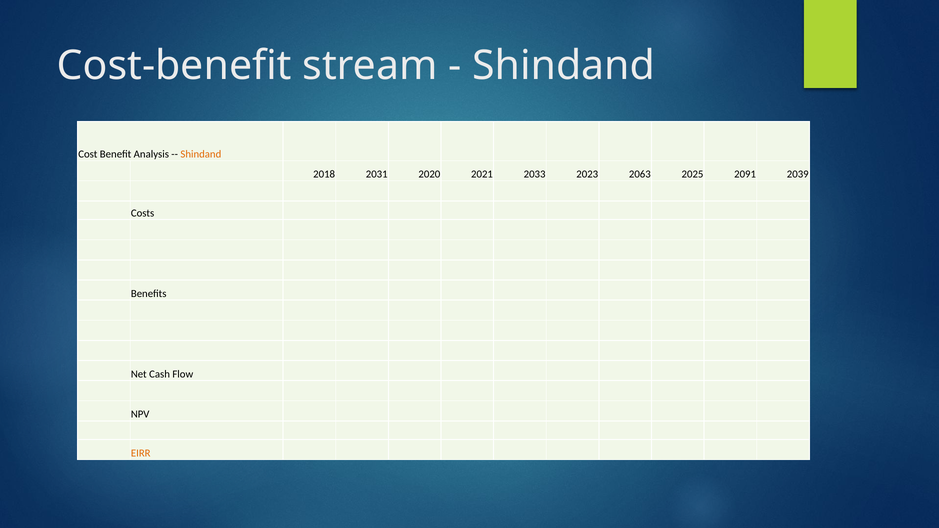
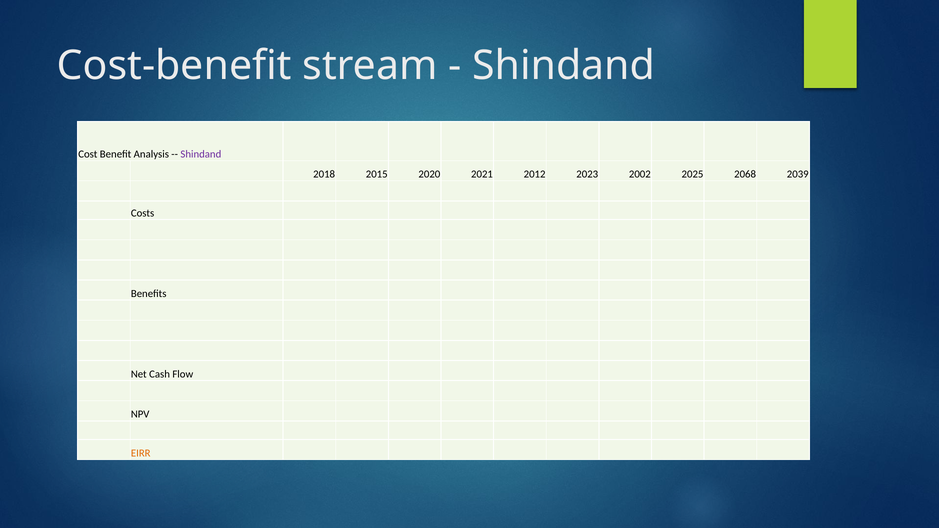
Shindand at (201, 154) colour: orange -> purple
2031: 2031 -> 2015
2033: 2033 -> 2012
2063: 2063 -> 2002
2091: 2091 -> 2068
